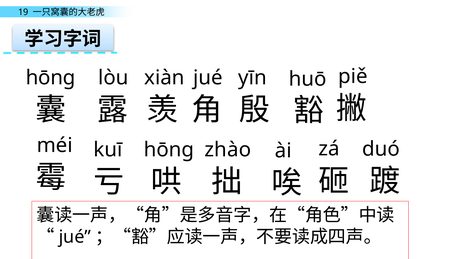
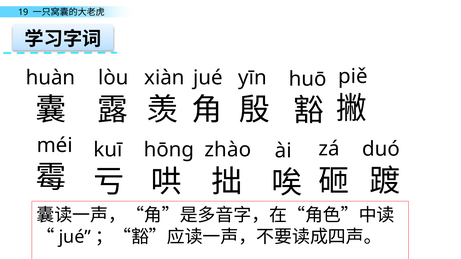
hōng at (51, 78): hōng -> huàn
